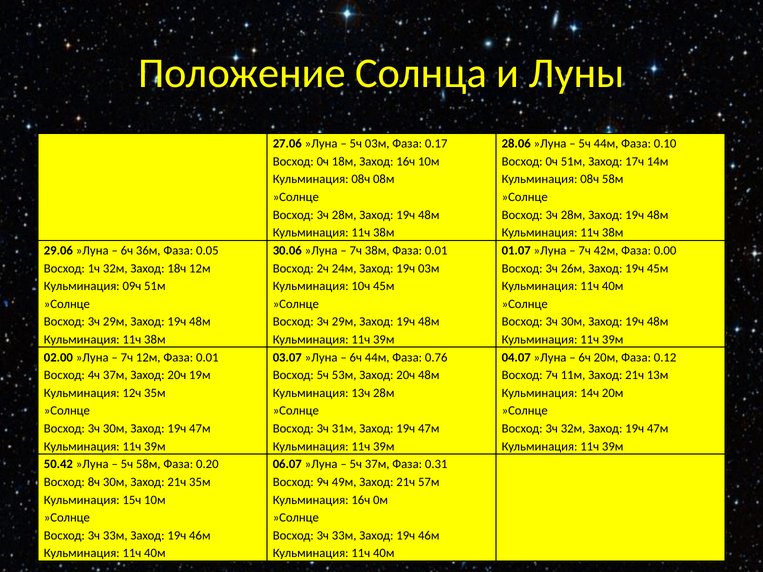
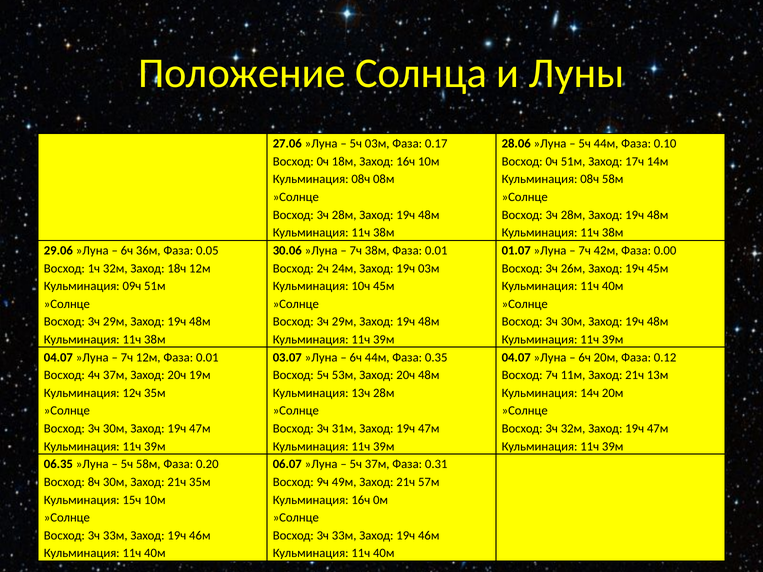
02.00 at (58, 358): 02.00 -> 04.07
0.76: 0.76 -> 0.35
50.42: 50.42 -> 06.35
